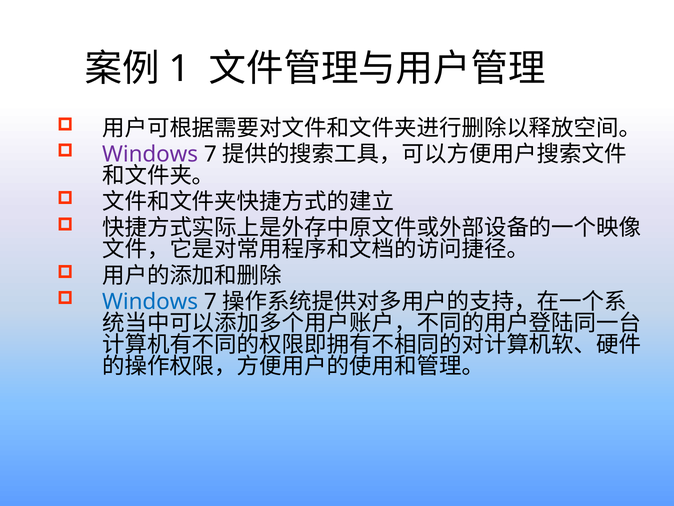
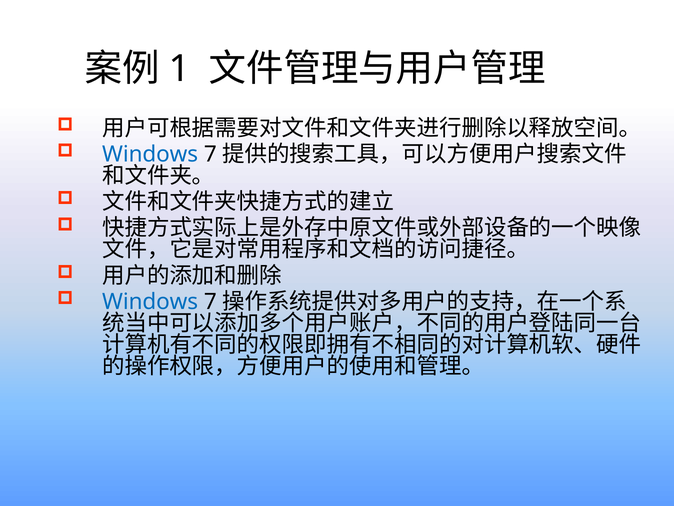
Windows at (150, 154) colour: purple -> blue
